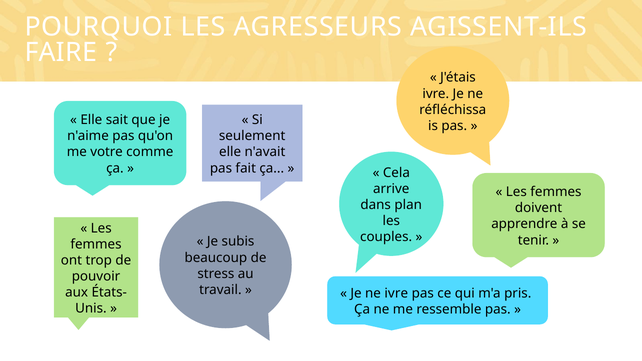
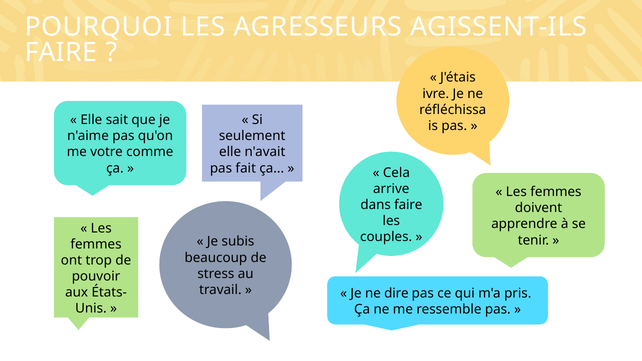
dans plan: plan -> faire
ne ivre: ivre -> dire
